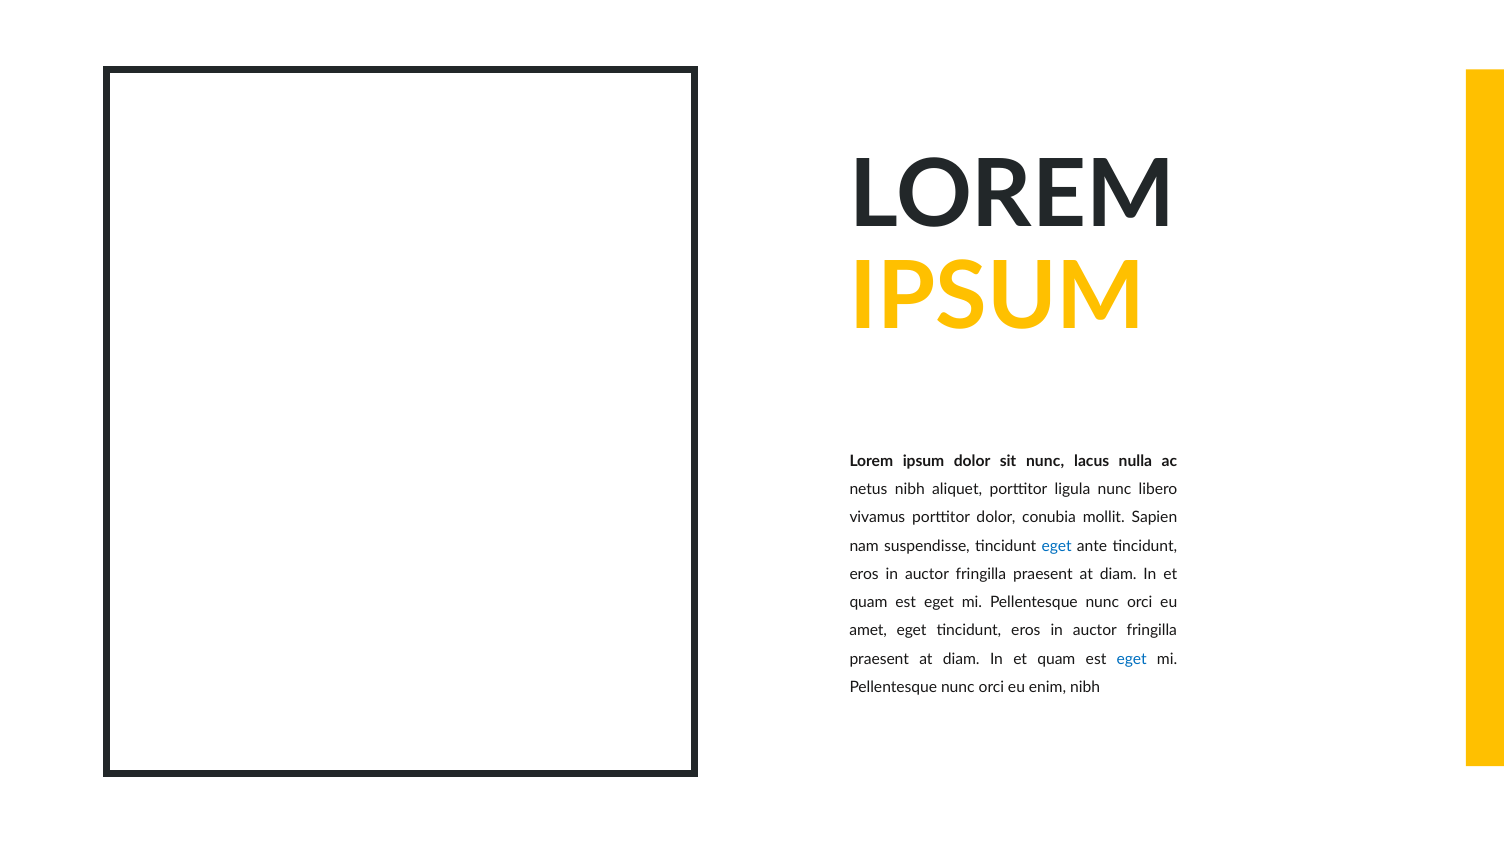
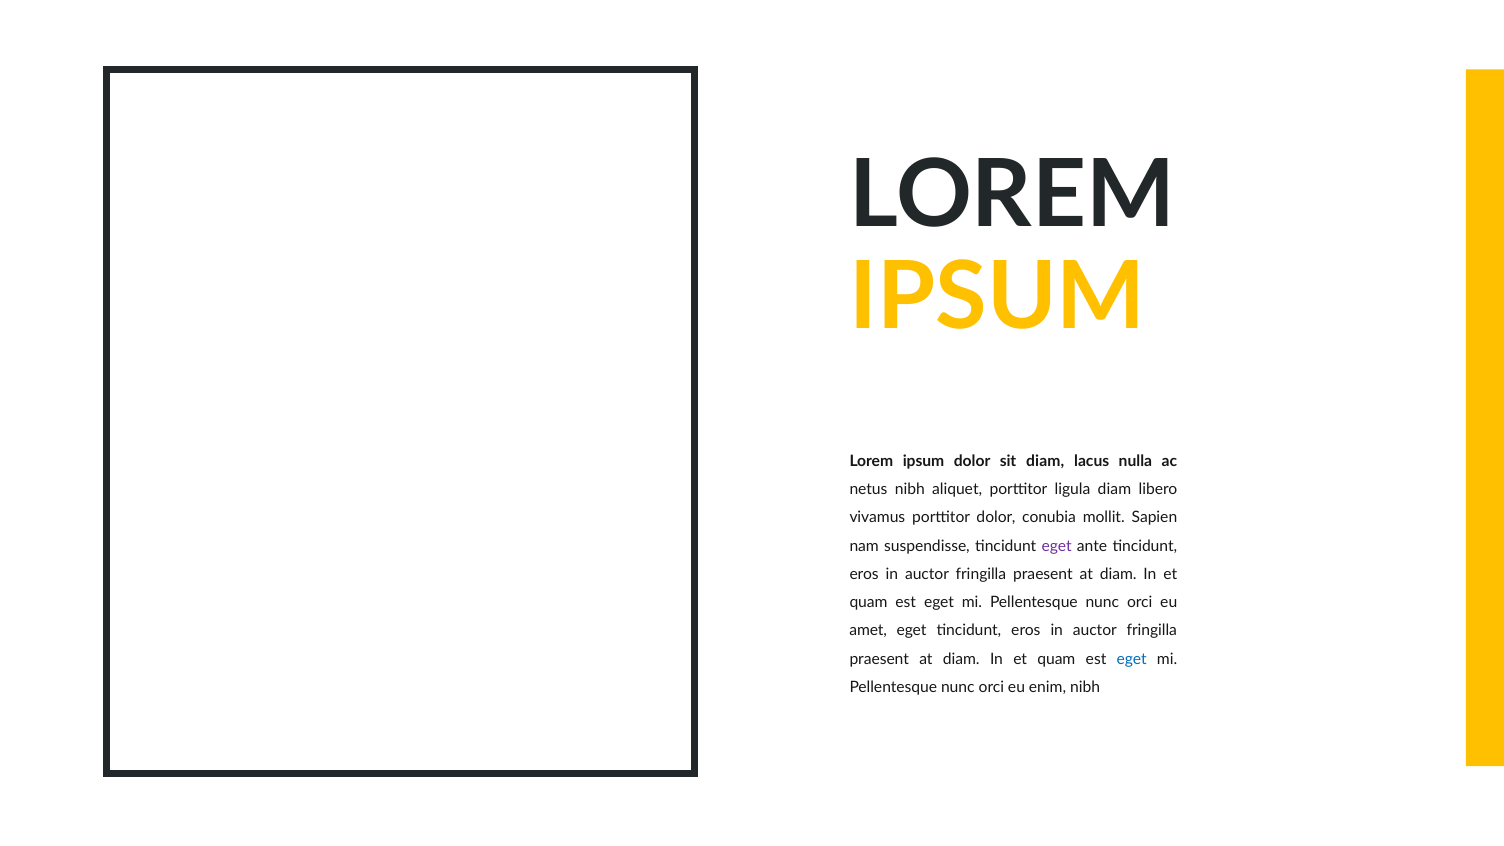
sit nunc: nunc -> diam
ligula nunc: nunc -> diam
eget at (1057, 546) colour: blue -> purple
